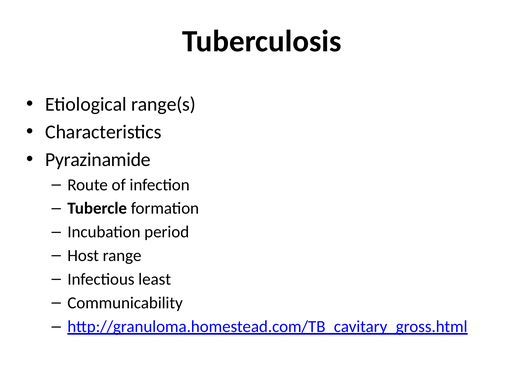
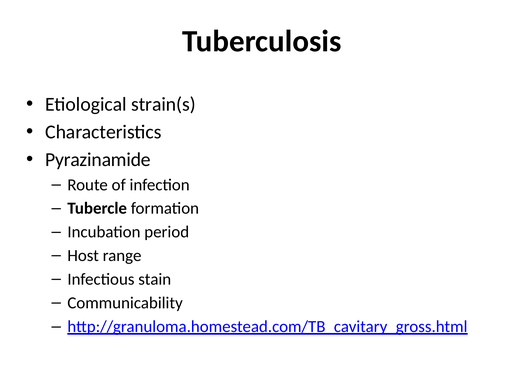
range(s: range(s -> strain(s
least: least -> stain
